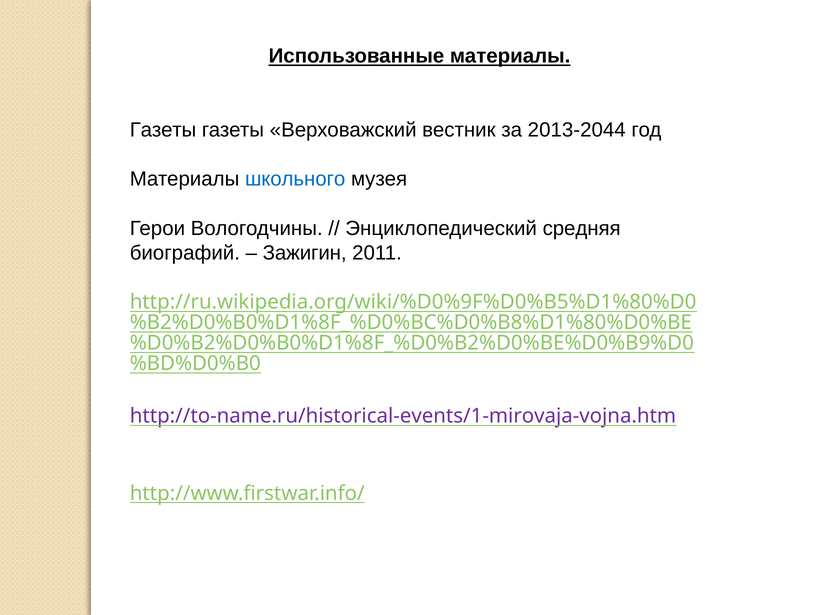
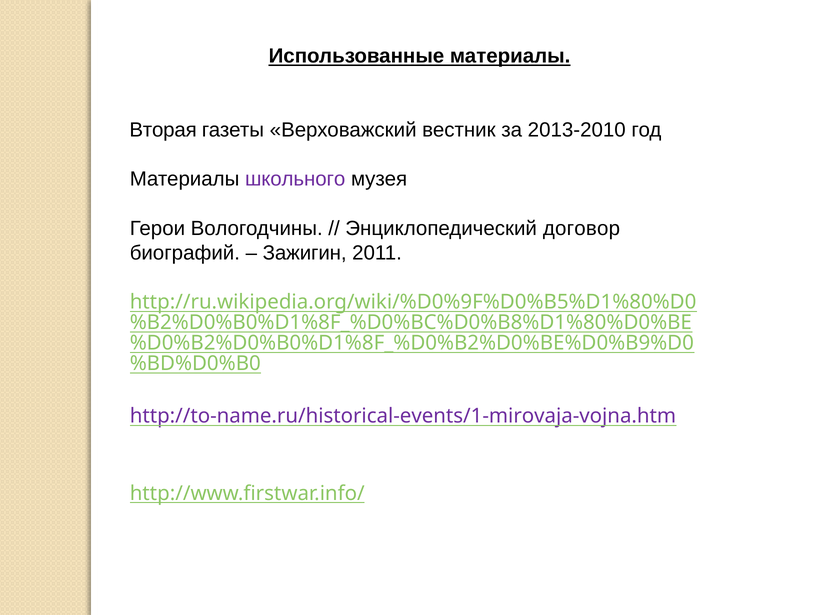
Газеты at (163, 130): Газеты -> Вторая
2013-2044: 2013-2044 -> 2013-2010
школьного colour: blue -> purple
средняя: средняя -> договор
